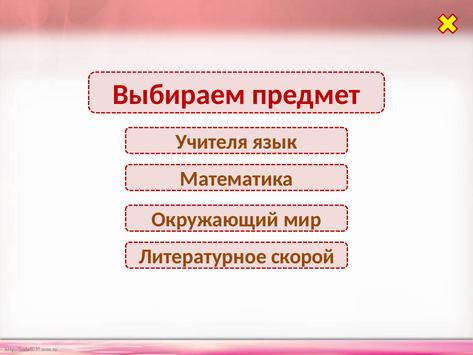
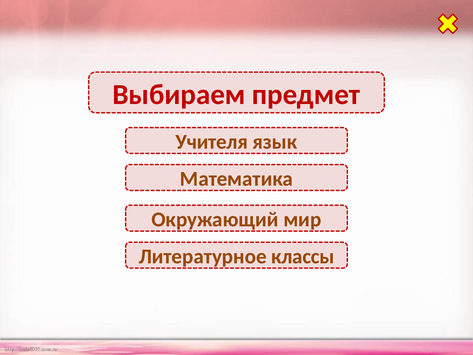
скорой: скорой -> классы
